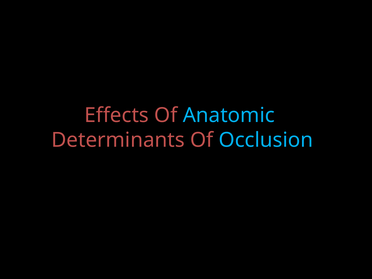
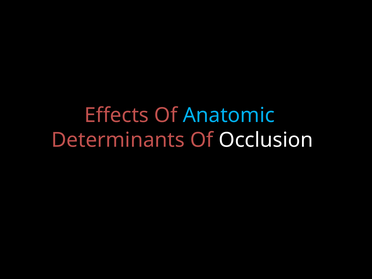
Occlusion colour: light blue -> white
